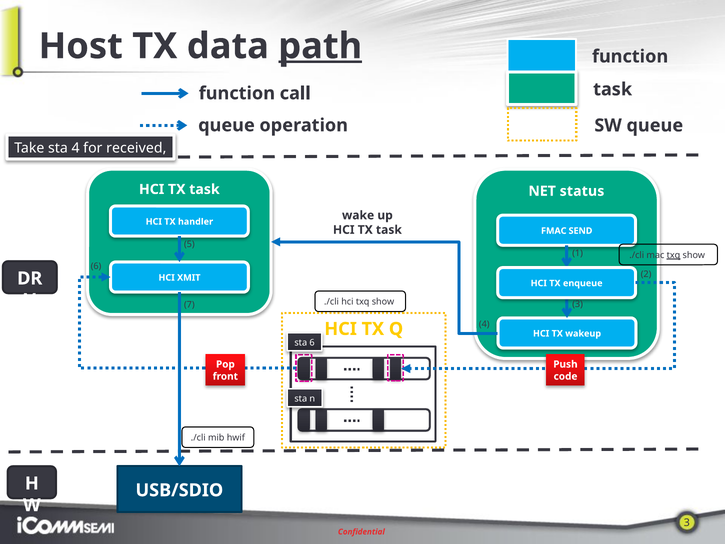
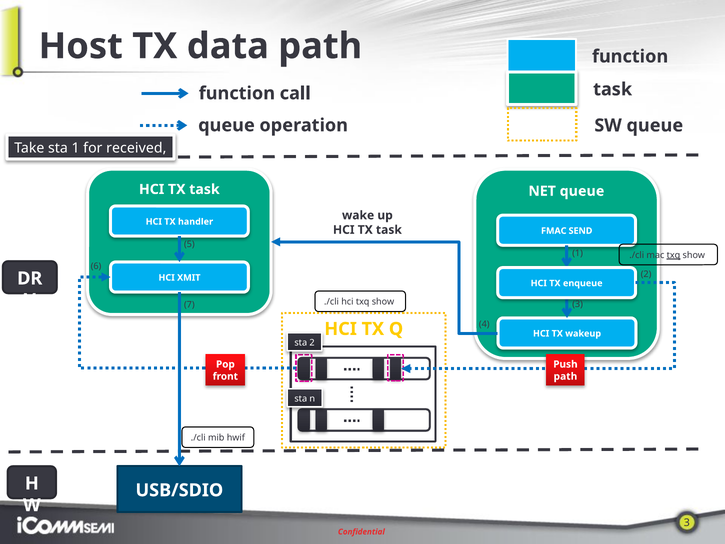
path at (320, 46) underline: present -> none
sta 4: 4 -> 1
NET status: status -> queue
6 at (312, 342): 6 -> 2
code at (565, 376): code -> path
